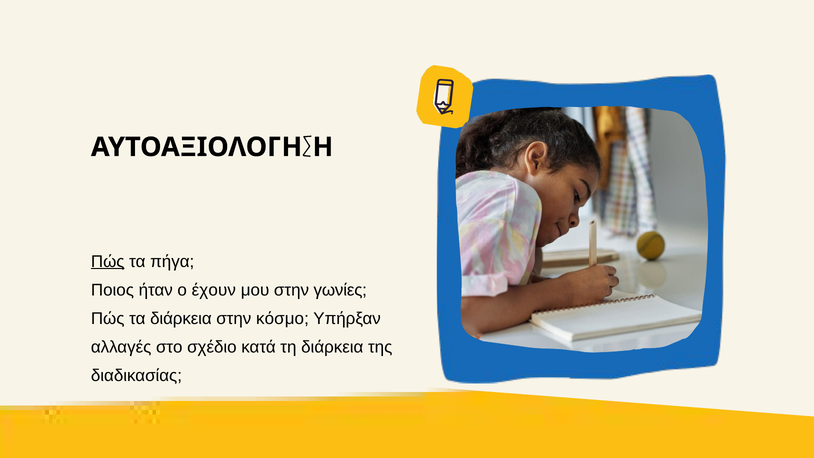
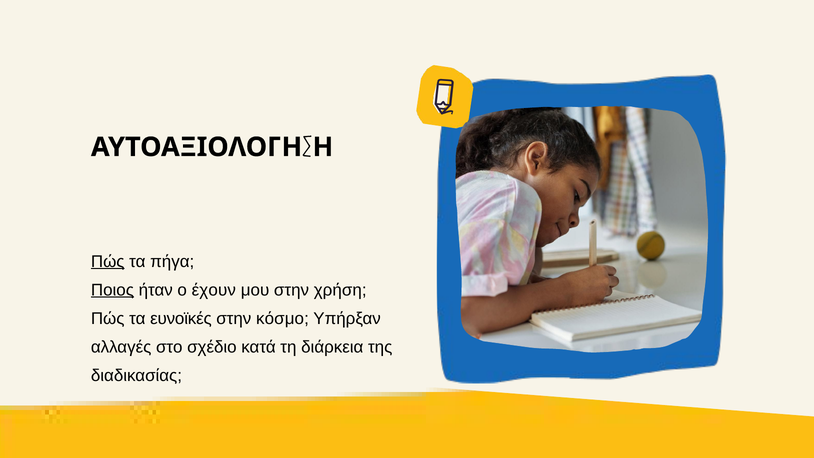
Ποιος underline: none -> present
γωνίες: γωνίες -> χρήση
τα διάρκεια: διάρκεια -> ευνοϊκές
